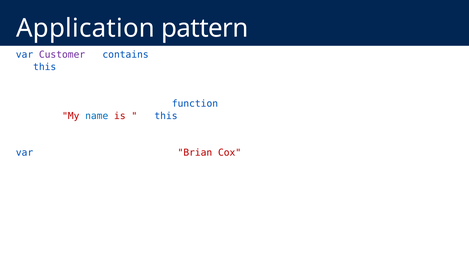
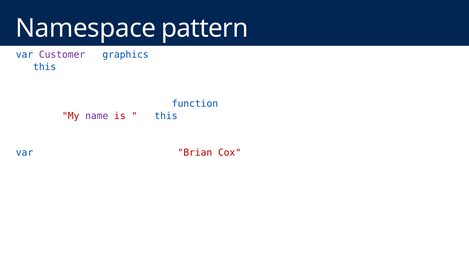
Application: Application -> Namespace
contains: contains -> graphics
name at (97, 116) colour: blue -> purple
